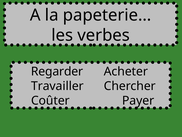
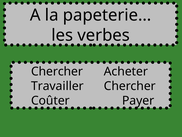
Regarder at (57, 71): Regarder -> Chercher
